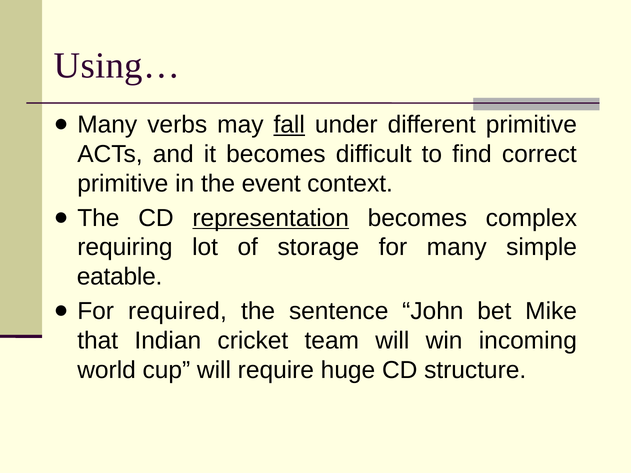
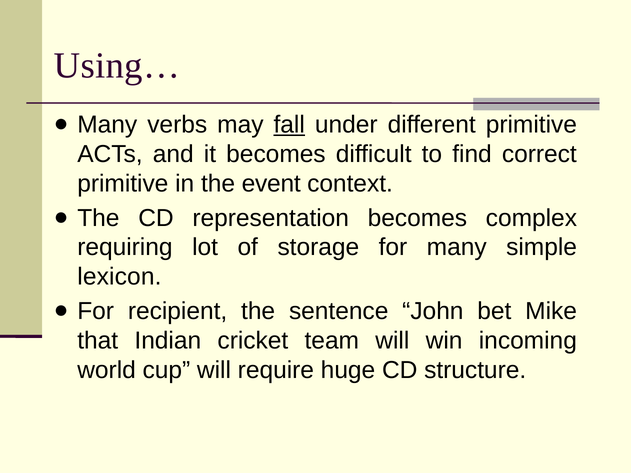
representation underline: present -> none
eatable: eatable -> lexicon
required: required -> recipient
